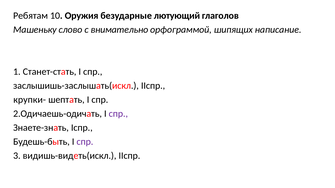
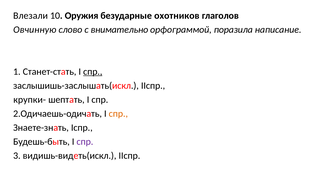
Ребятам: Ребятам -> Влезали
лютующий: лютующий -> охотников
Машеньку: Машеньку -> Овчинную
шипящих: шипящих -> поразила
спр at (93, 72) underline: none -> present
спр at (118, 114) colour: purple -> orange
